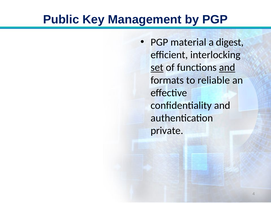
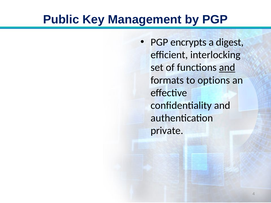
material: material -> encrypts
set underline: present -> none
reliable: reliable -> options
